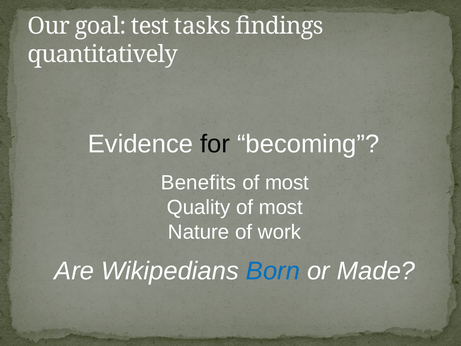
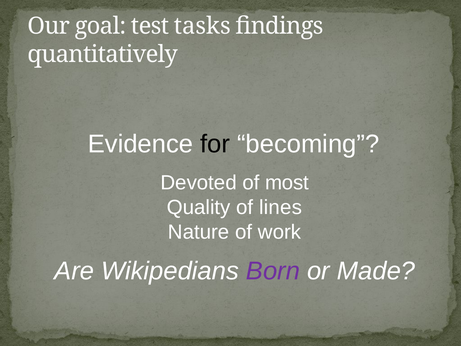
Benefits: Benefits -> Devoted
Quality of most: most -> lines
Born colour: blue -> purple
